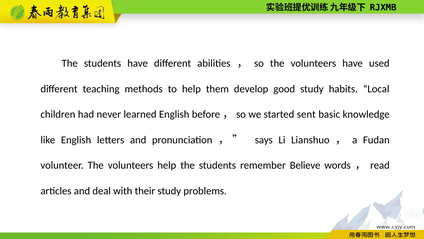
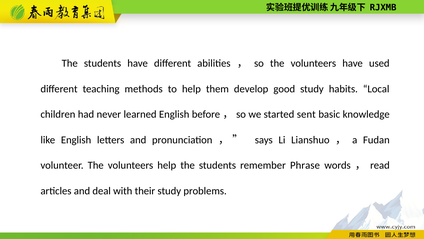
Believe: Believe -> Phrase
